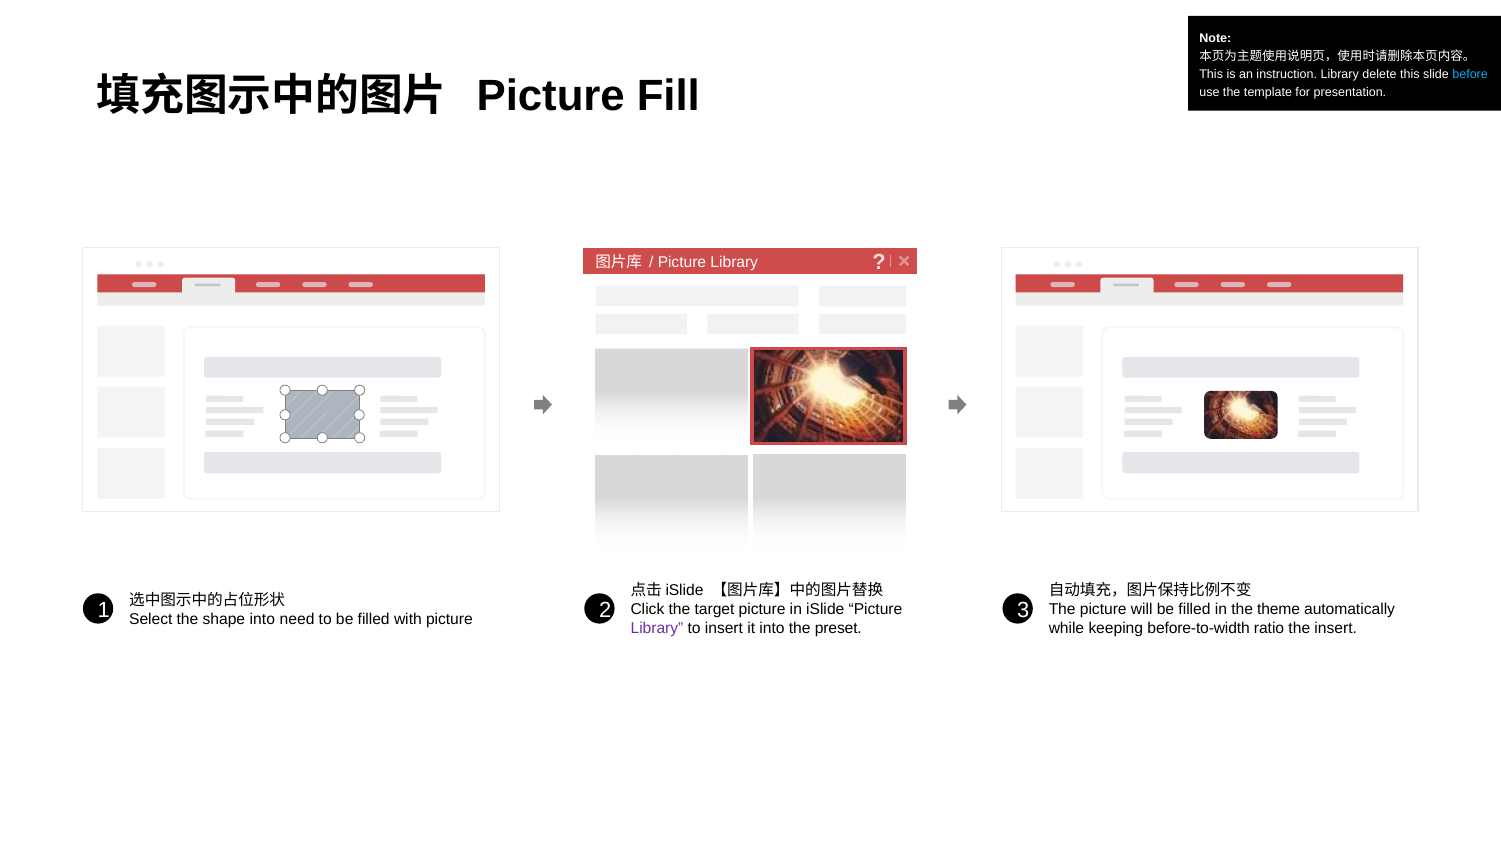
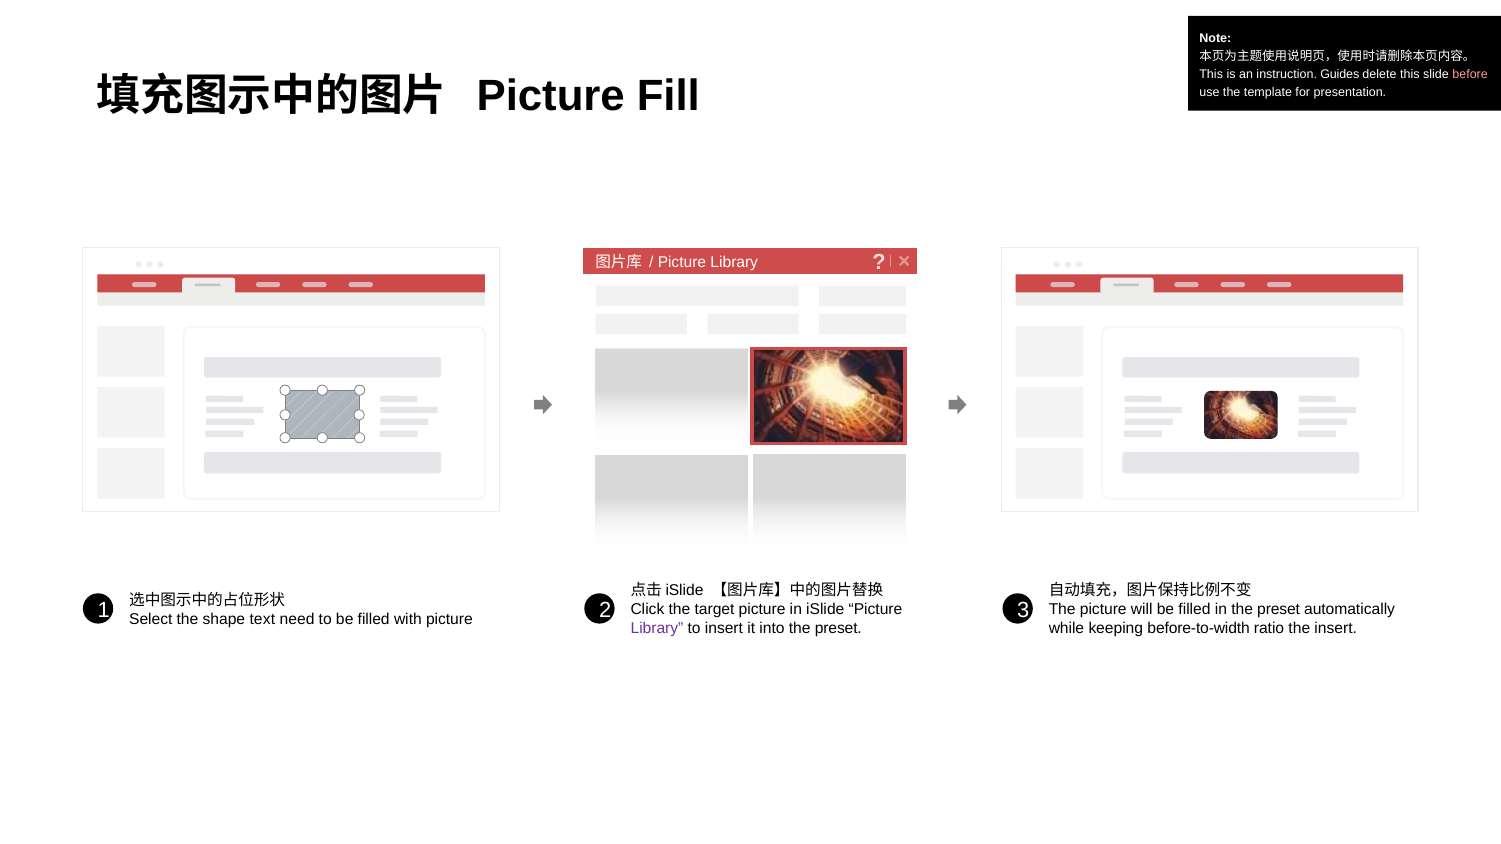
instruction Library: Library -> Guides
before colour: light blue -> pink
in the theme: theme -> preset
shape into: into -> text
